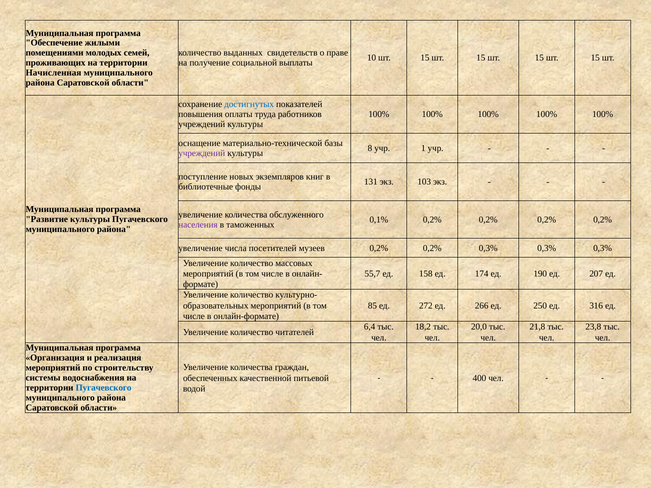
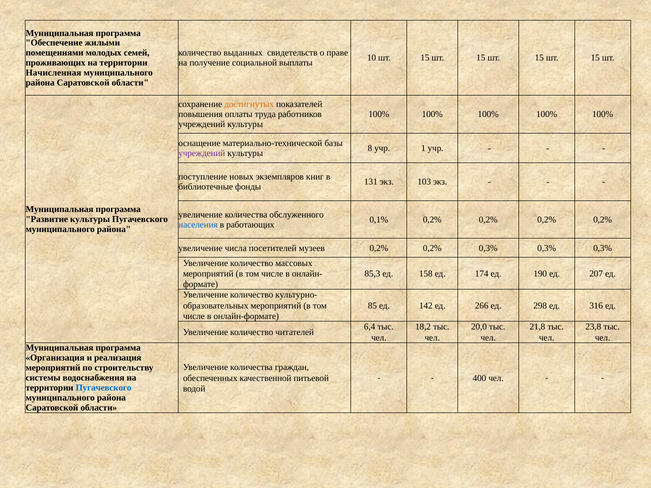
достигнутых colour: blue -> orange
населения colour: purple -> blue
таможенных: таможенных -> работающих
55,7: 55,7 -> 85,3
272: 272 -> 142
250: 250 -> 298
